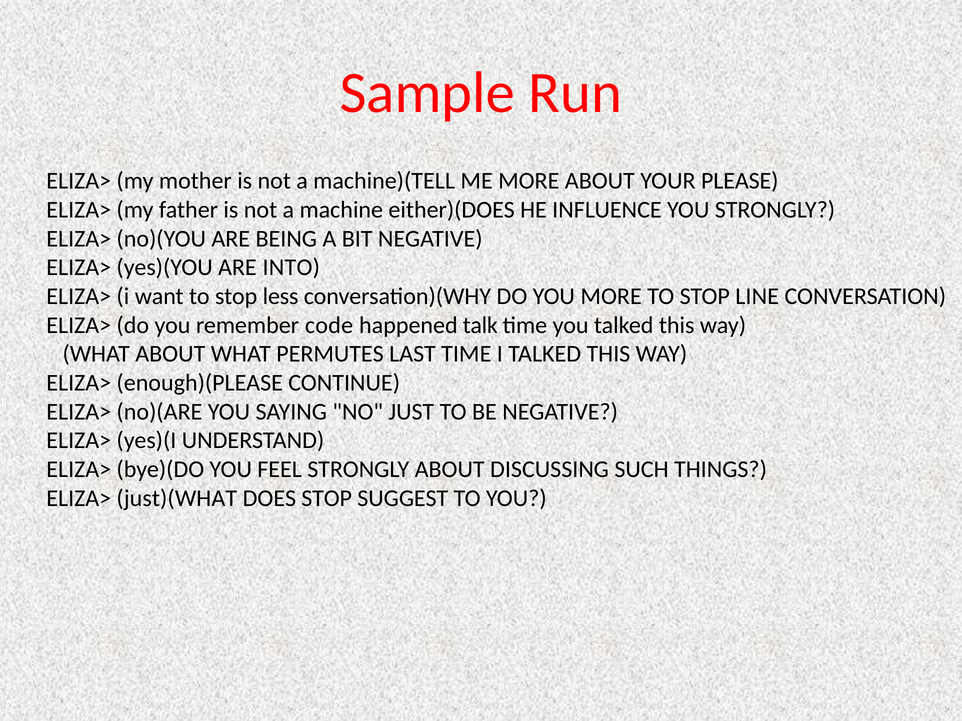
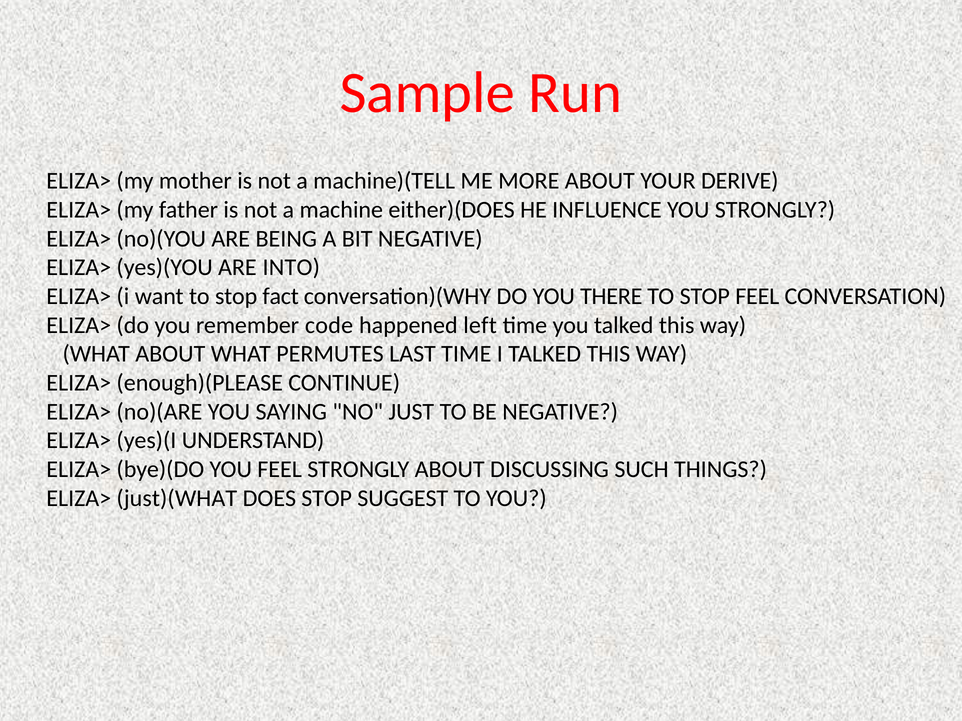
PLEASE: PLEASE -> DERIVE
less: less -> fact
YOU MORE: MORE -> THERE
STOP LINE: LINE -> FEEL
talk: talk -> left
